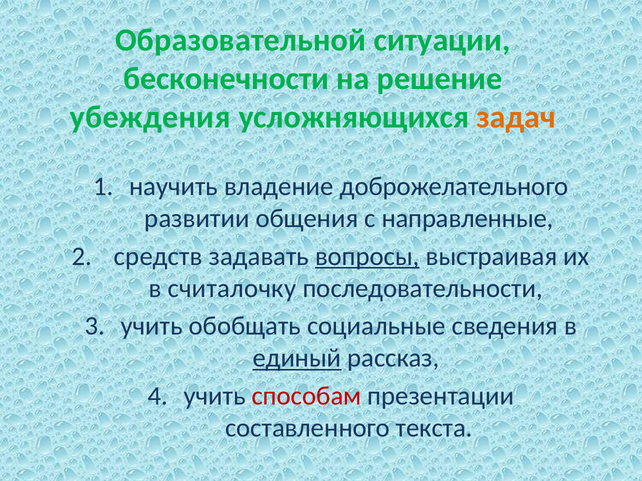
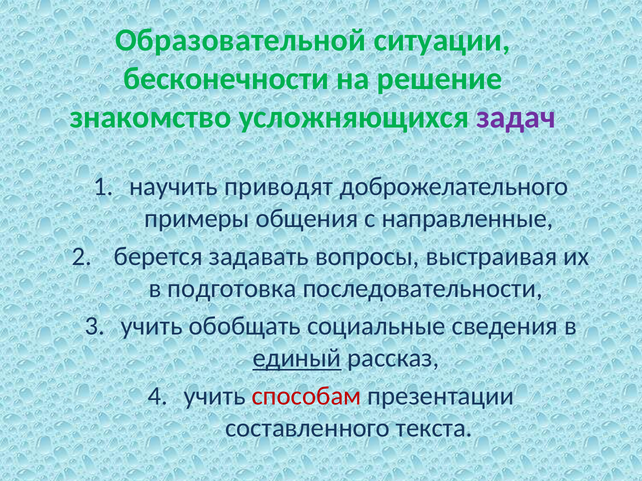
убеждения: убеждения -> знакомство
задач colour: orange -> purple
владение: владение -> приводят
развитии: развитии -> примеры
средств: средств -> берется
вопросы underline: present -> none
считалочку: считалочку -> подготовка
